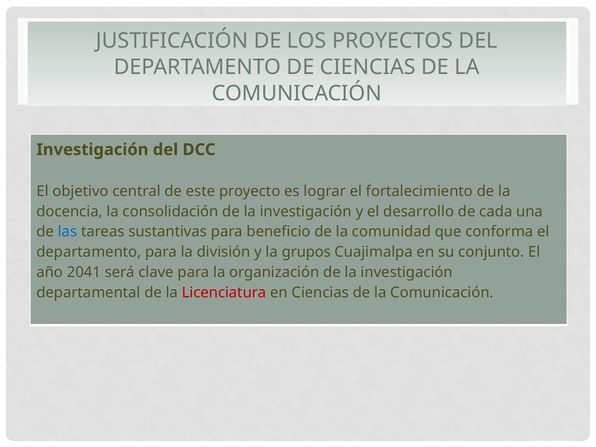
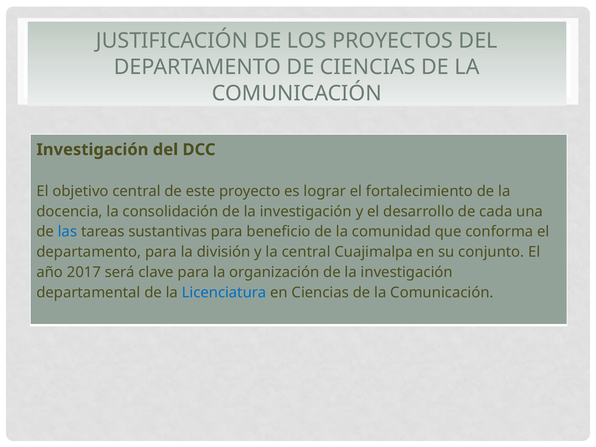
la grupos: grupos -> central
2041: 2041 -> 2017
Licenciatura colour: red -> blue
